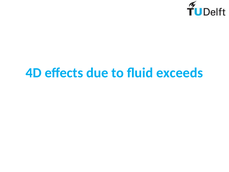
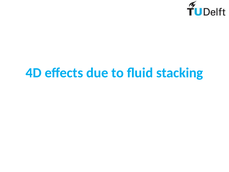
exceeds: exceeds -> stacking
